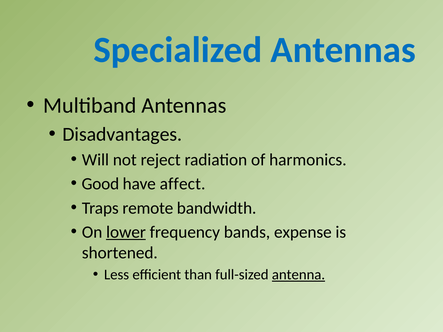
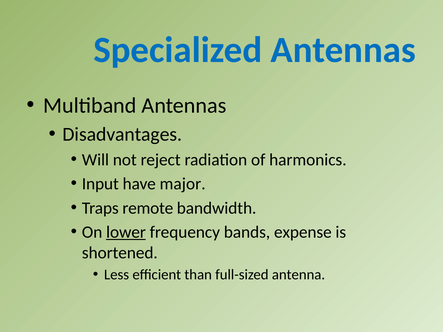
Good: Good -> Input
affect: affect -> major
antenna underline: present -> none
